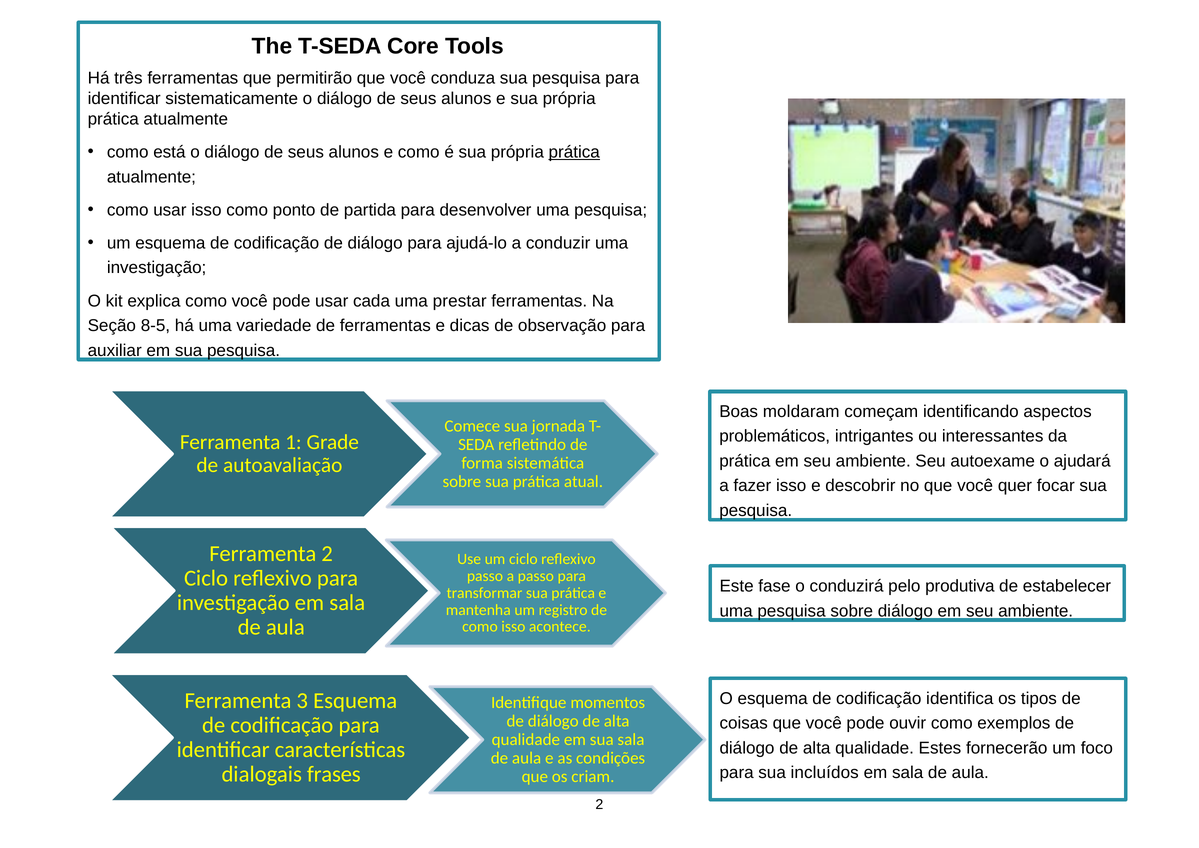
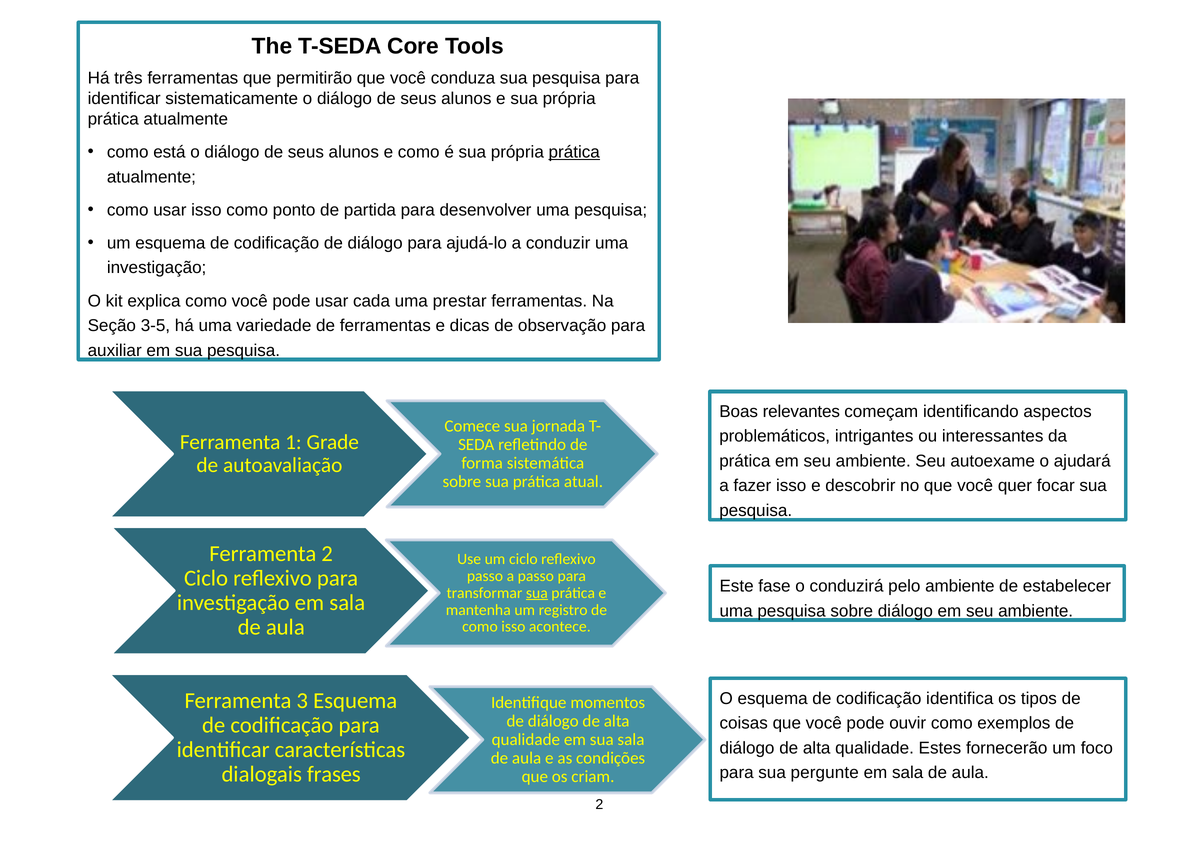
8-5: 8-5 -> 3-5
moldaram: moldaram -> relevantes
pelo produtiva: produtiva -> ambiente
sua at (537, 593) underline: none -> present
incluídos: incluídos -> pergunte
